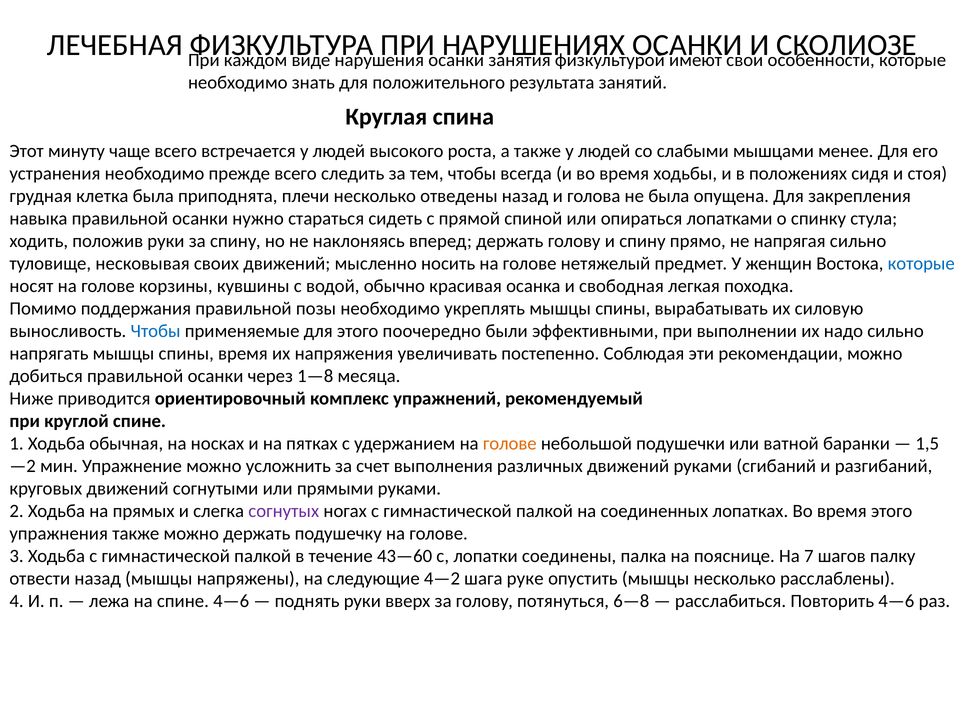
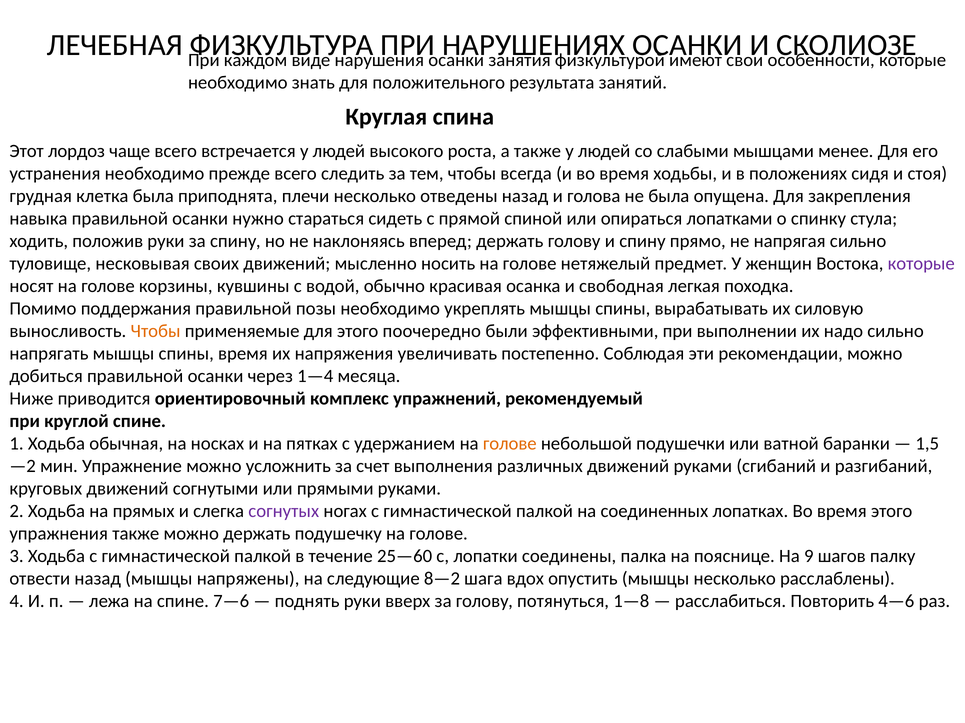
минуту: минуту -> лордоз
которые at (921, 264) colour: blue -> purple
Чтобы at (156, 331) colour: blue -> orange
1—8: 1—8 -> 1—4
43—60: 43—60 -> 25—60
7: 7 -> 9
4—2: 4—2 -> 8—2
руке: руке -> вдох
спине 4—6: 4—6 -> 7—6
6—8: 6—8 -> 1—8
